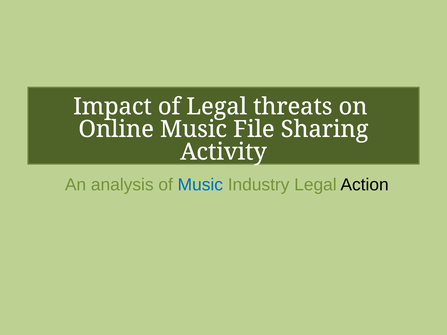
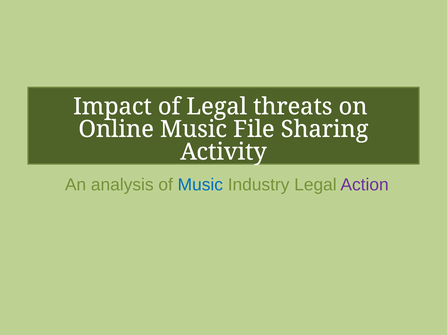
Action colour: black -> purple
